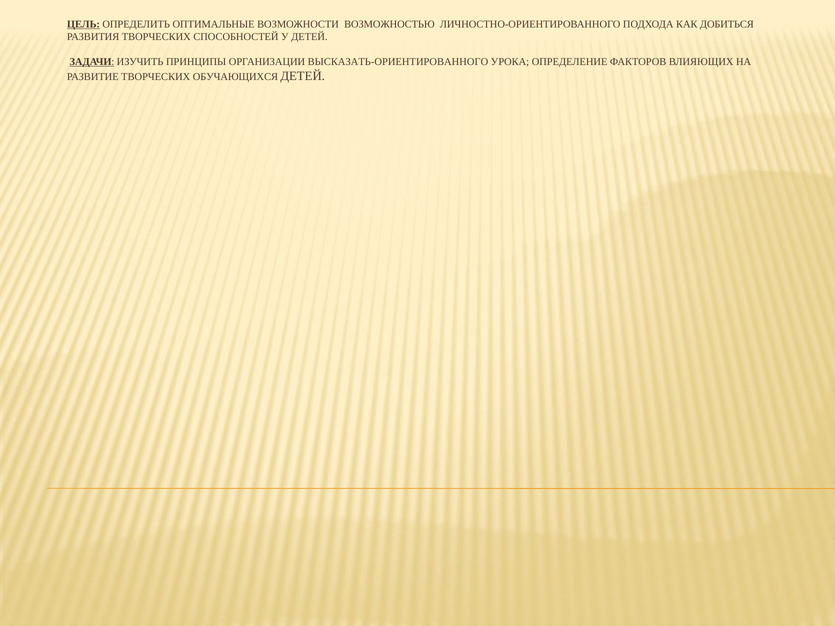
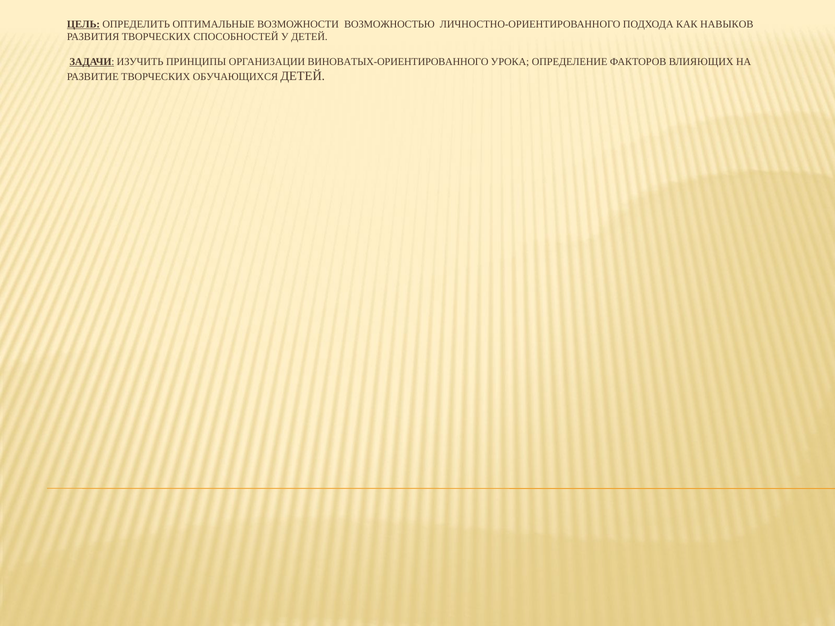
ДОБИТЬСЯ: ДОБИТЬСЯ -> НАВЫКОВ
ВЫСКАЗАТЬ-ОРИЕНТИРОВАННОГО: ВЫСКАЗАТЬ-ОРИЕНТИРОВАННОГО -> ВИНОВАТЫХ-ОРИЕНТИРОВАННОГО
